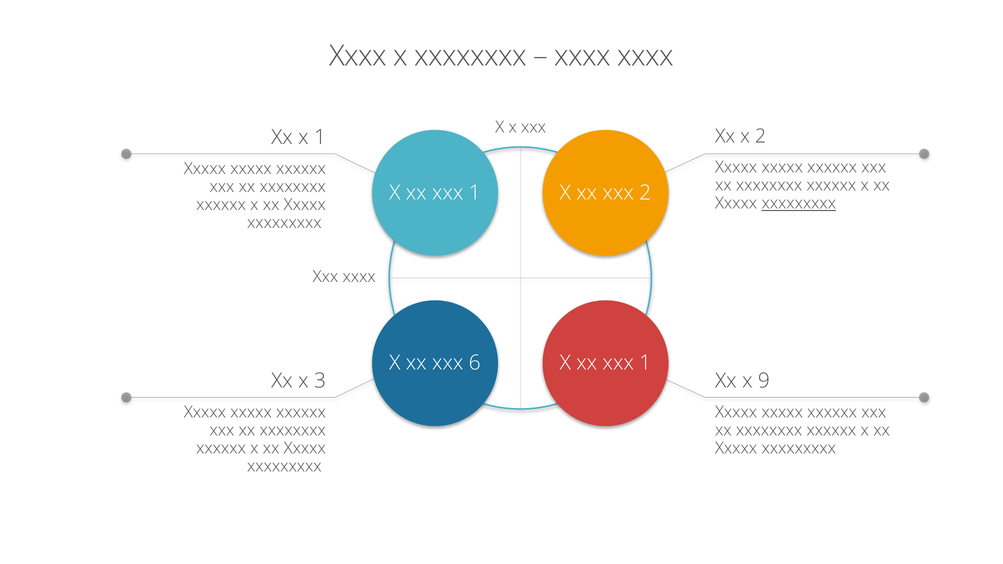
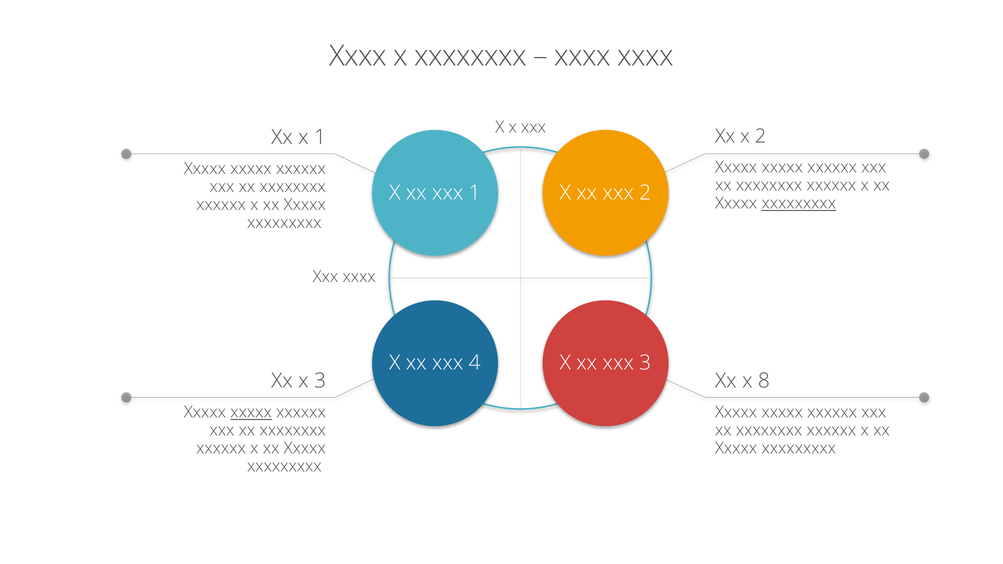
6: 6 -> 4
1 at (645, 363): 1 -> 3
9: 9 -> 8
xxxxx at (251, 412) underline: none -> present
